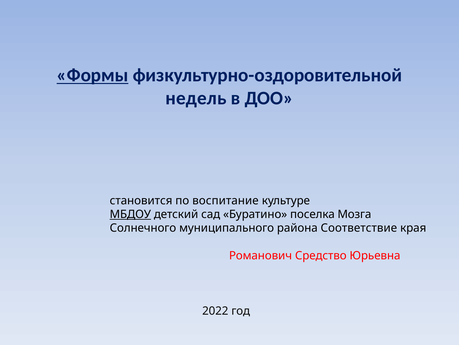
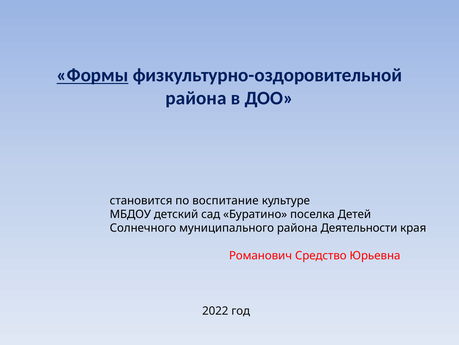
недель at (196, 98): недель -> района
МБДОУ underline: present -> none
Мозга: Мозга -> Детей
Соответствие: Соответствие -> Деятельности
